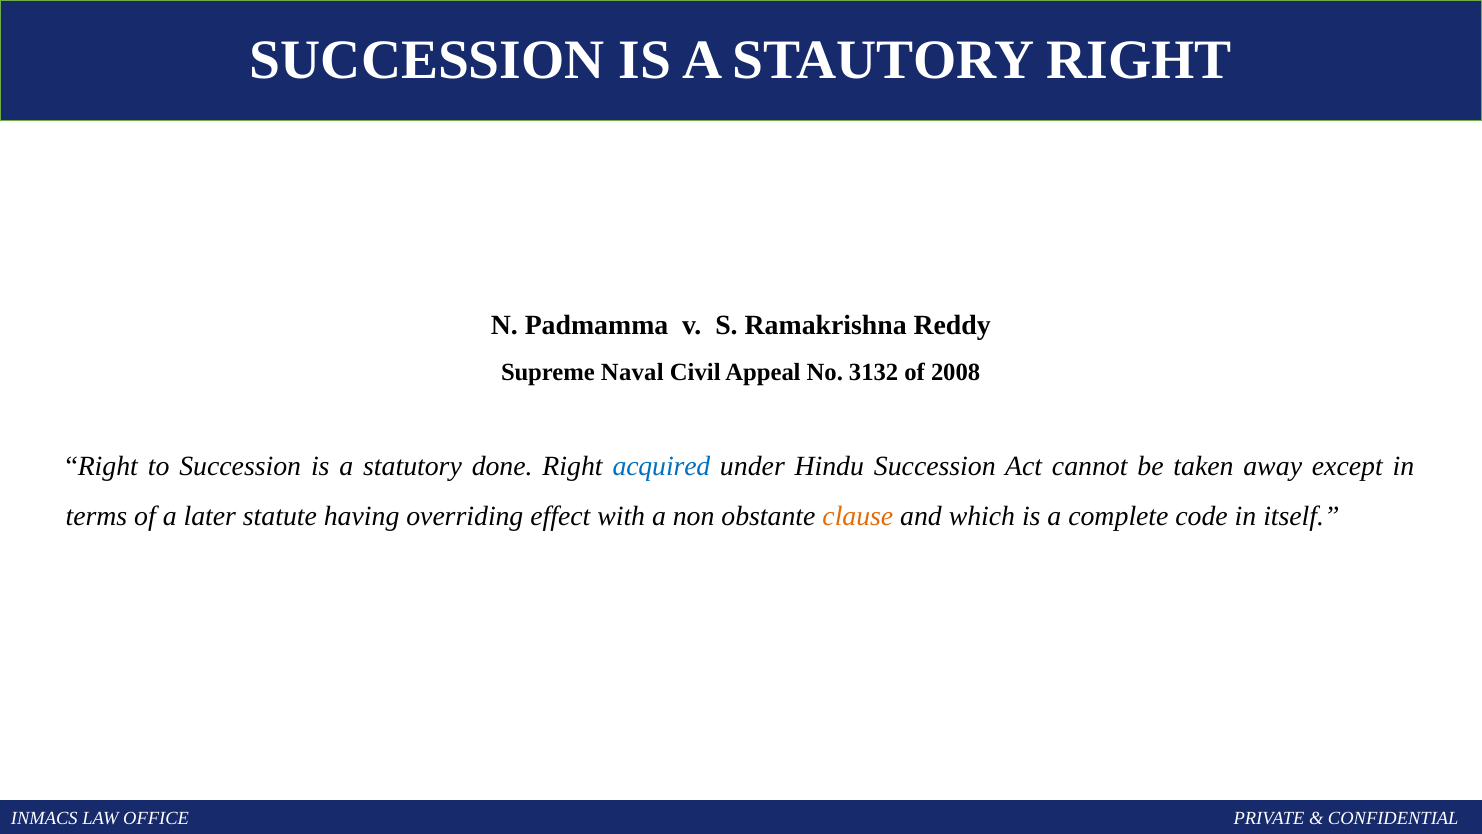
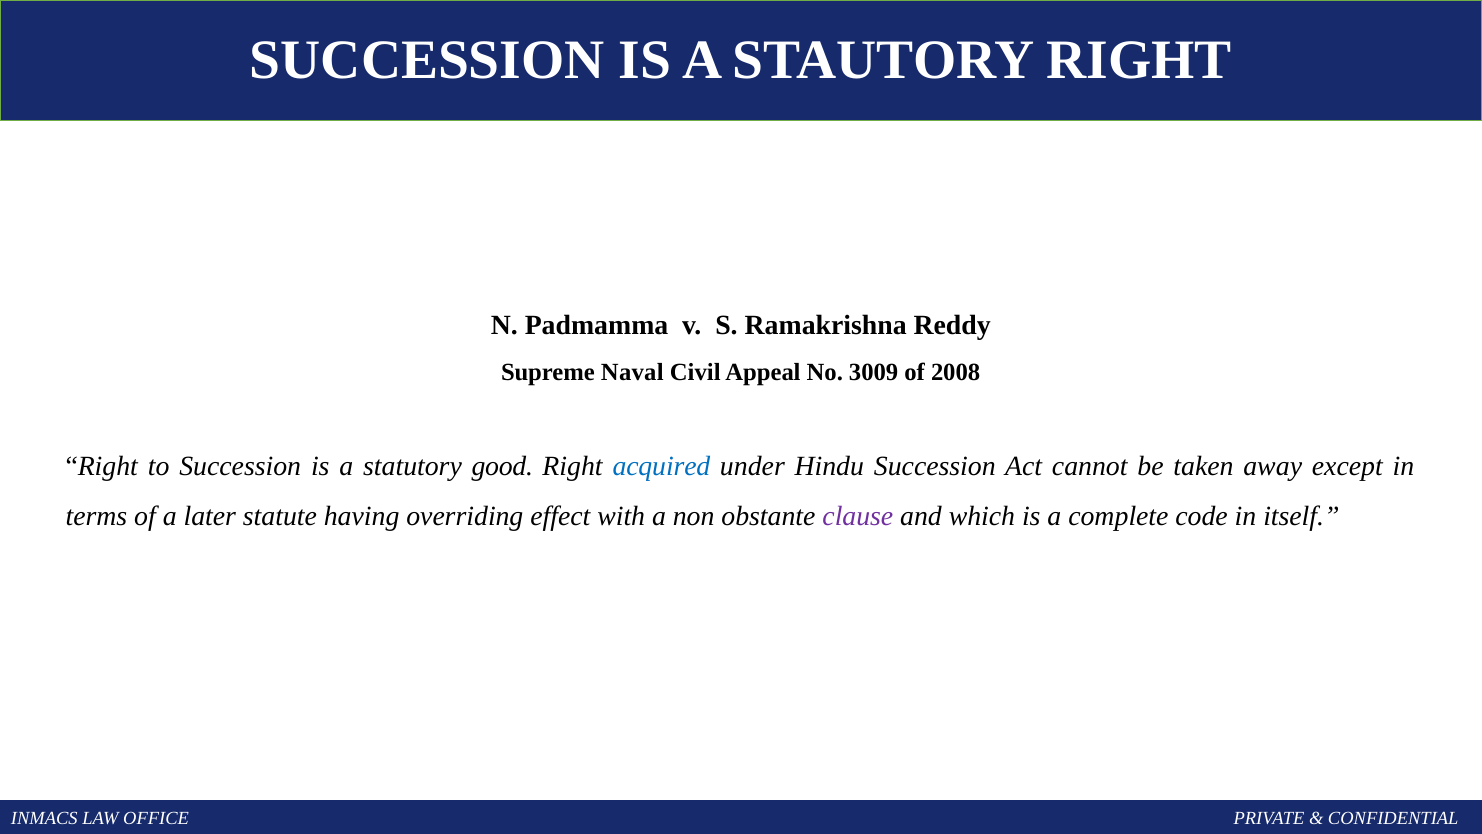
3132: 3132 -> 3009
done: done -> good
clause colour: orange -> purple
